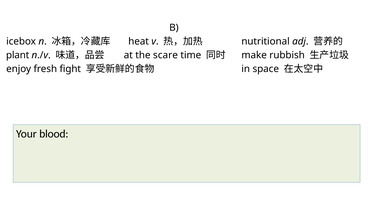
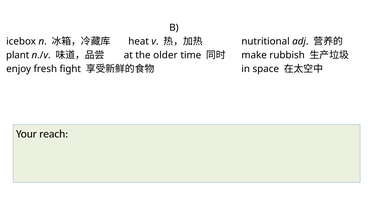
scare: scare -> older
blood: blood -> reach
